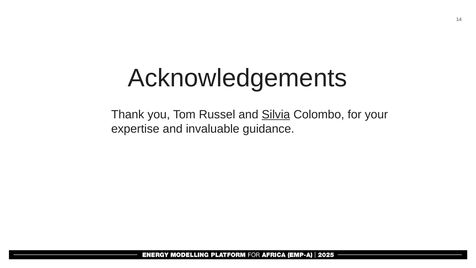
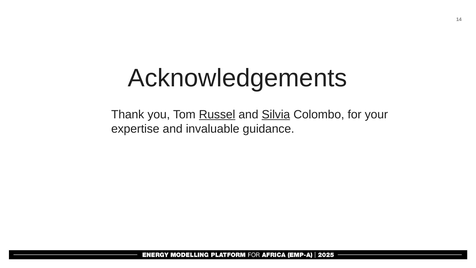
Russel underline: none -> present
